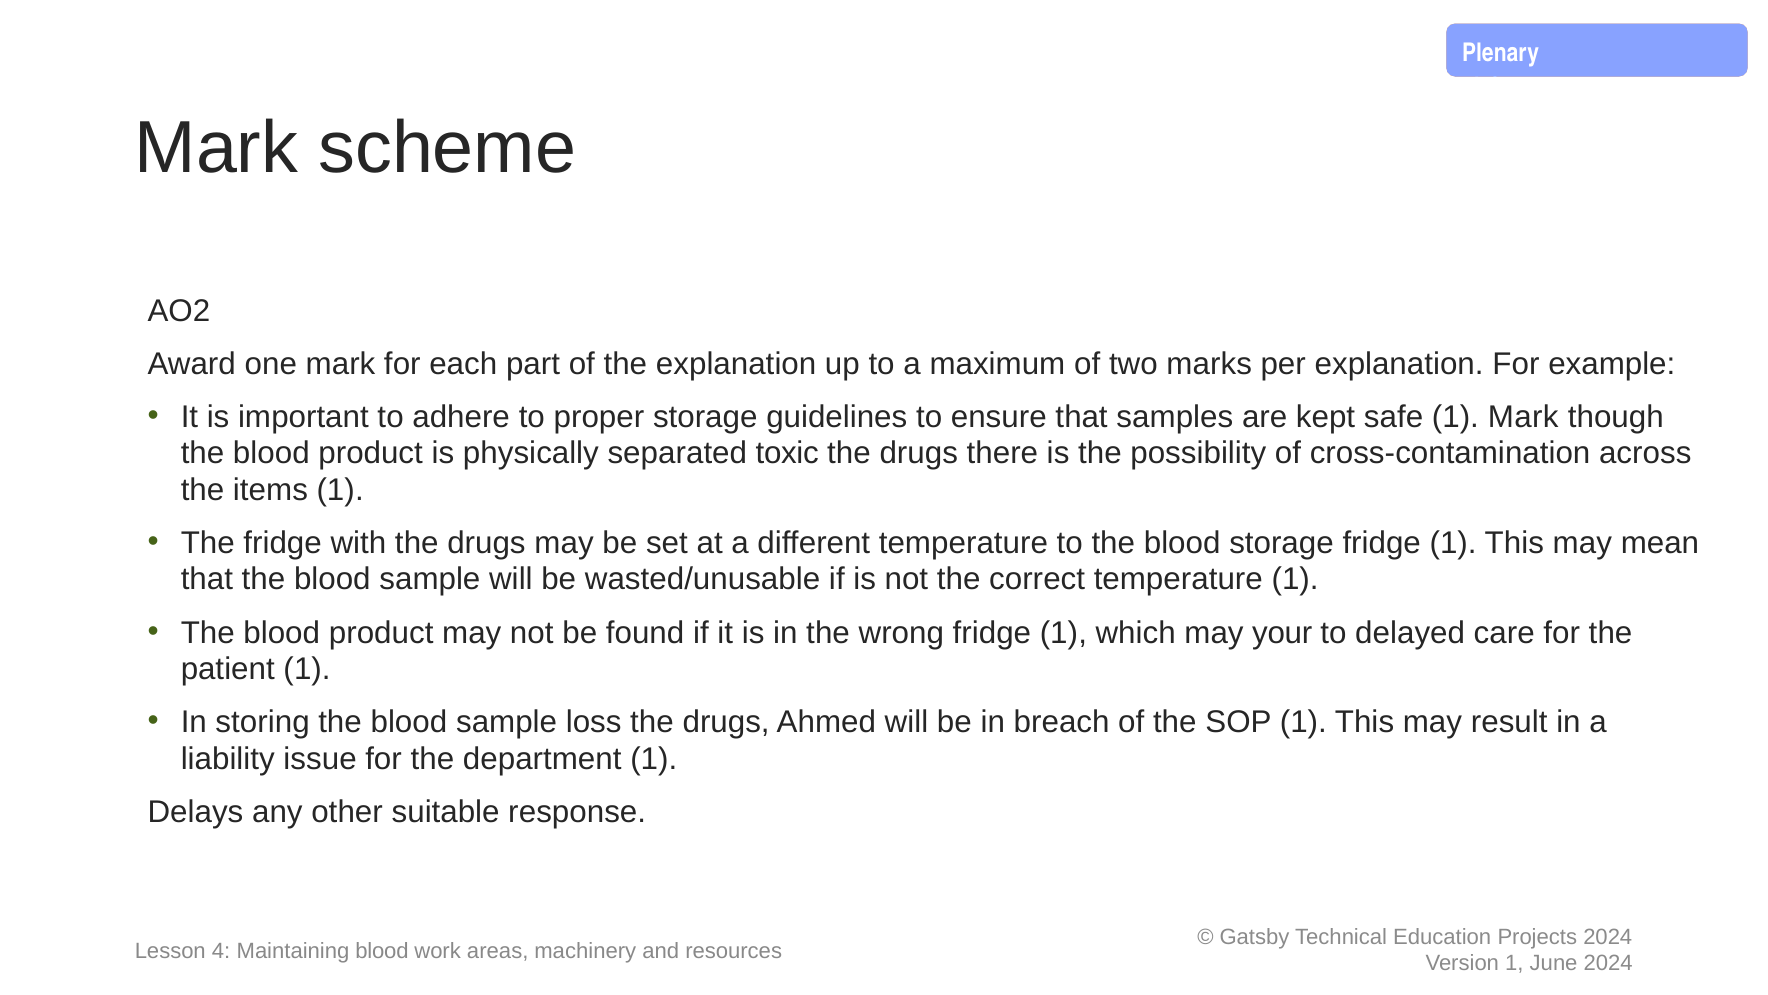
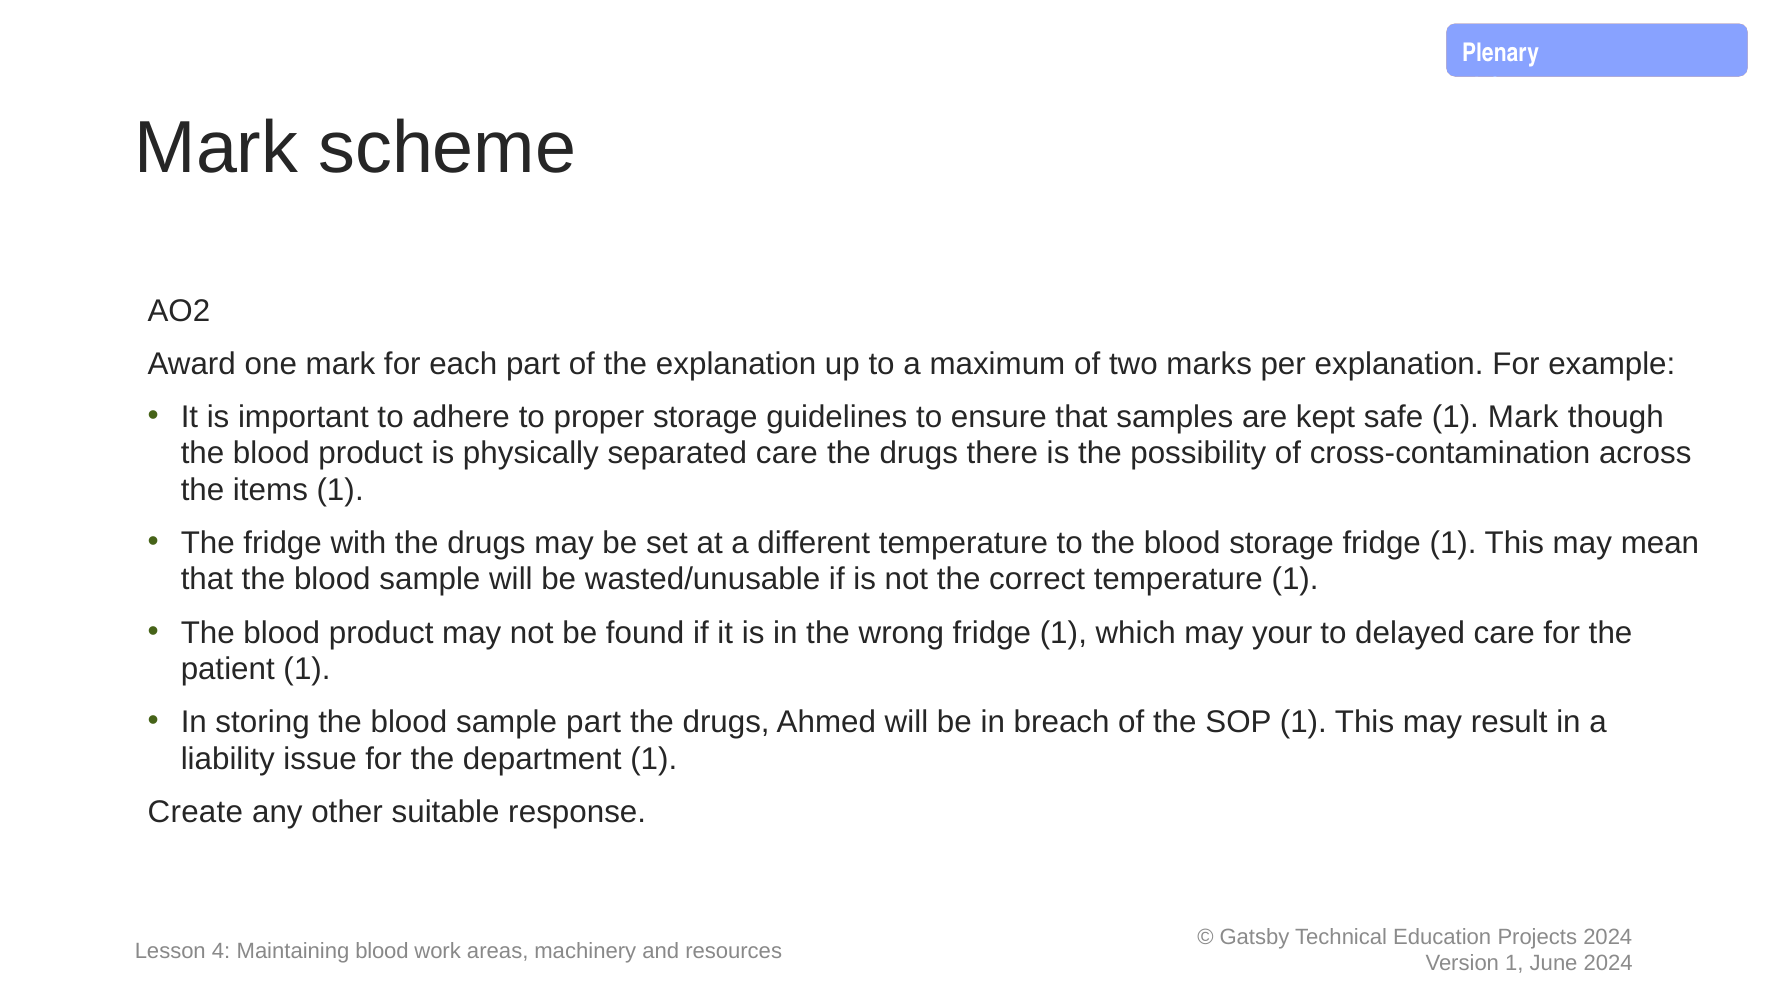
separated toxic: toxic -> care
sample loss: loss -> part
Delays: Delays -> Create
